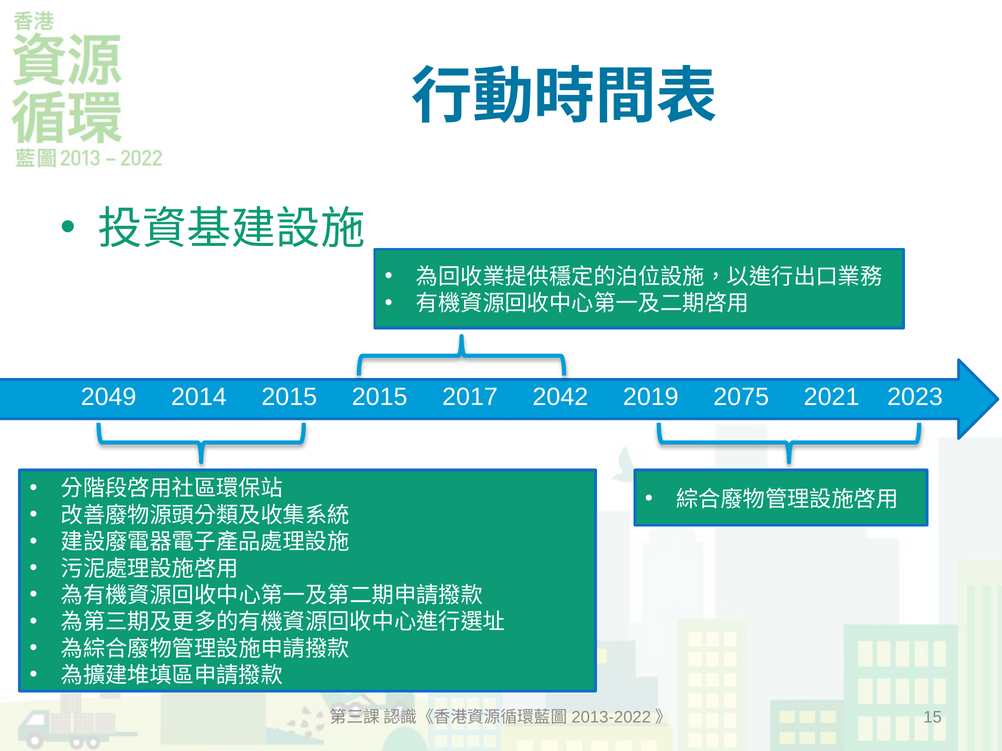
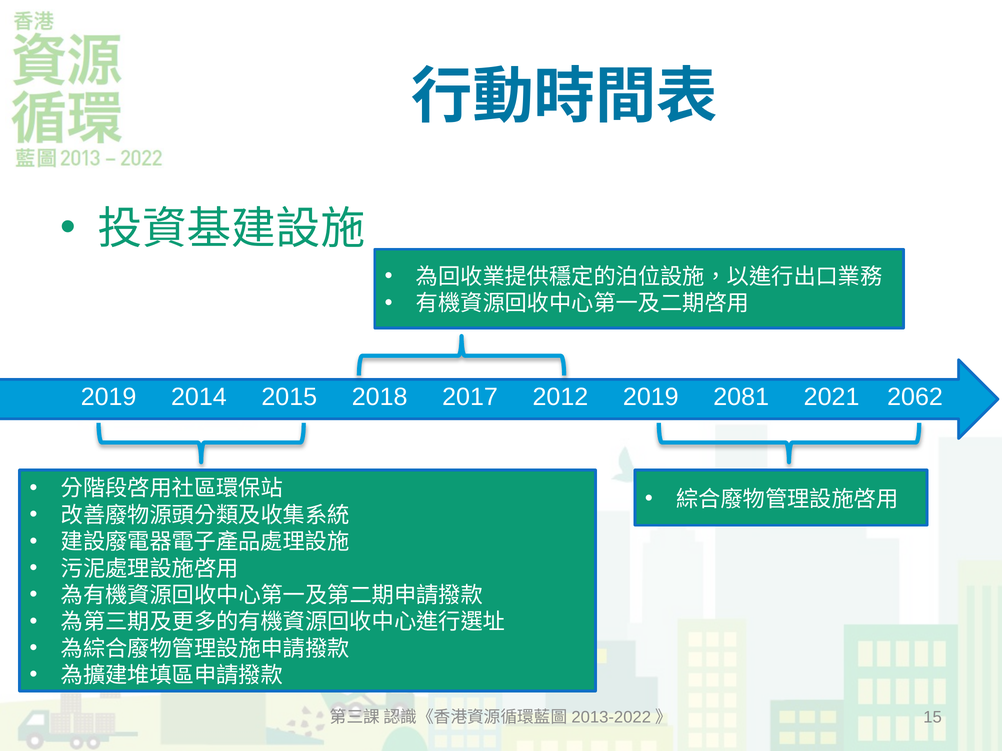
2049 at (109, 397): 2049 -> 2019
2015 2015: 2015 -> 2018
2042: 2042 -> 2012
2075: 2075 -> 2081
2023: 2023 -> 2062
